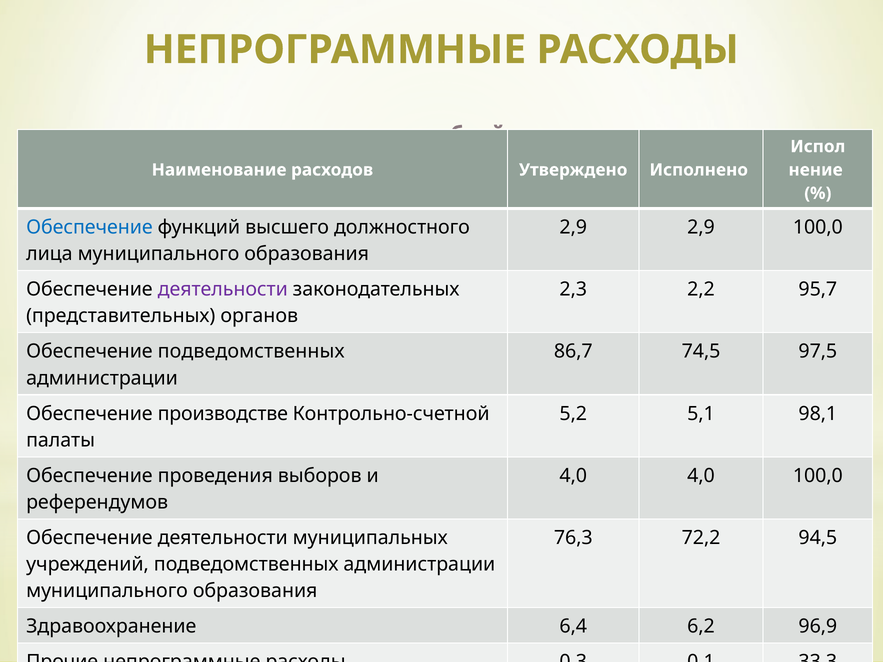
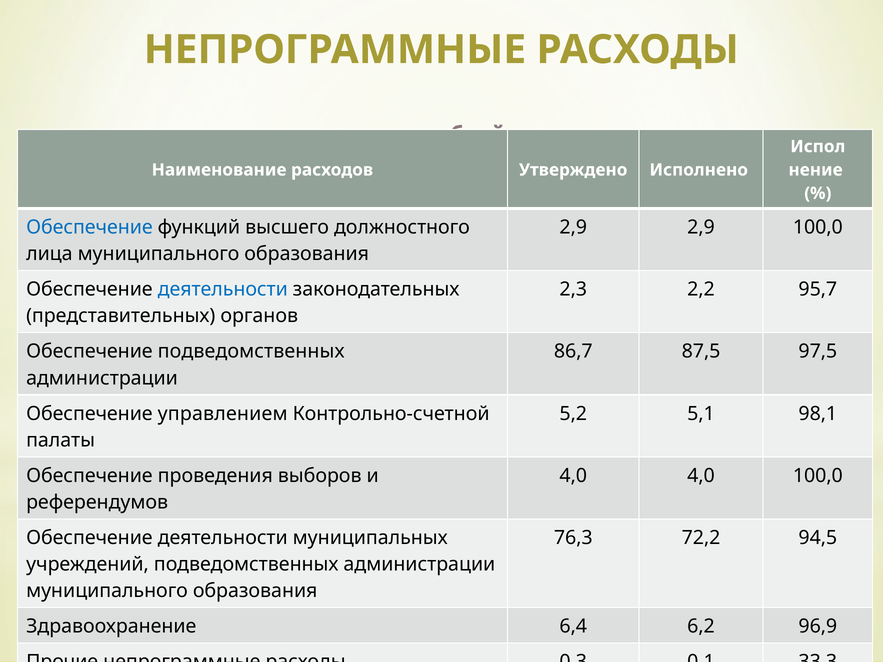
деятельности at (223, 289) colour: purple -> blue
74,5: 74,5 -> 87,5
производстве: производстве -> управлением
